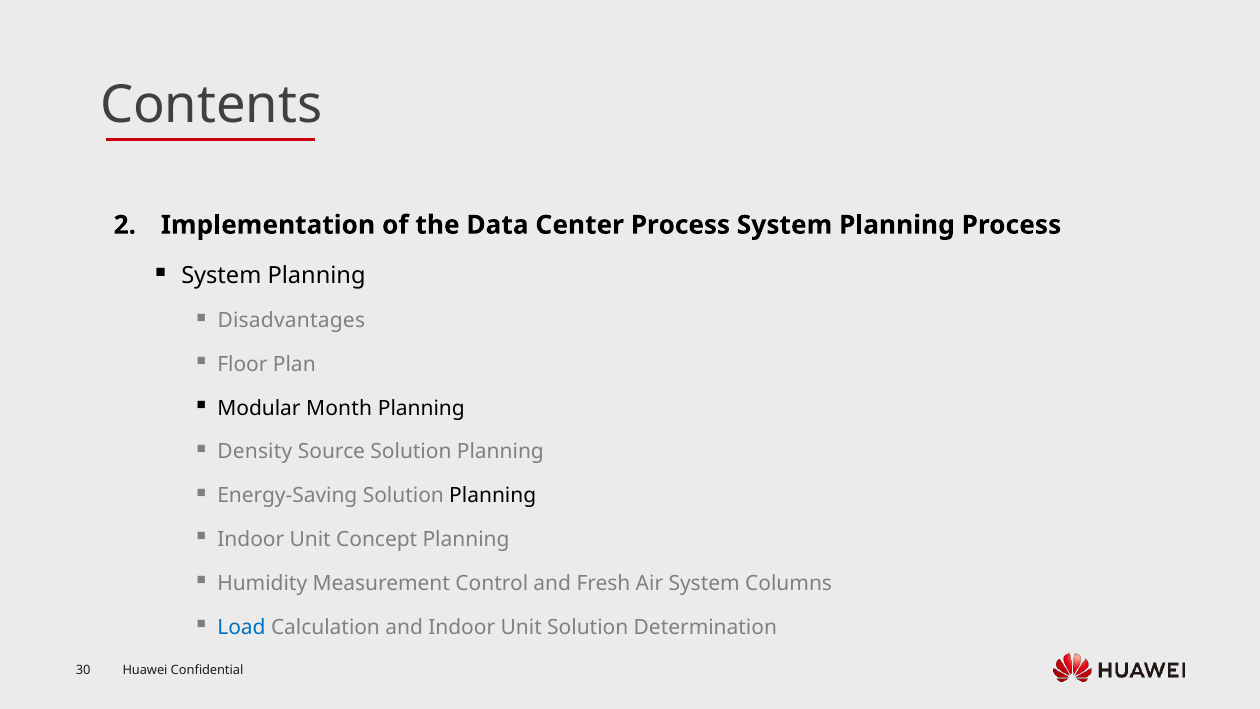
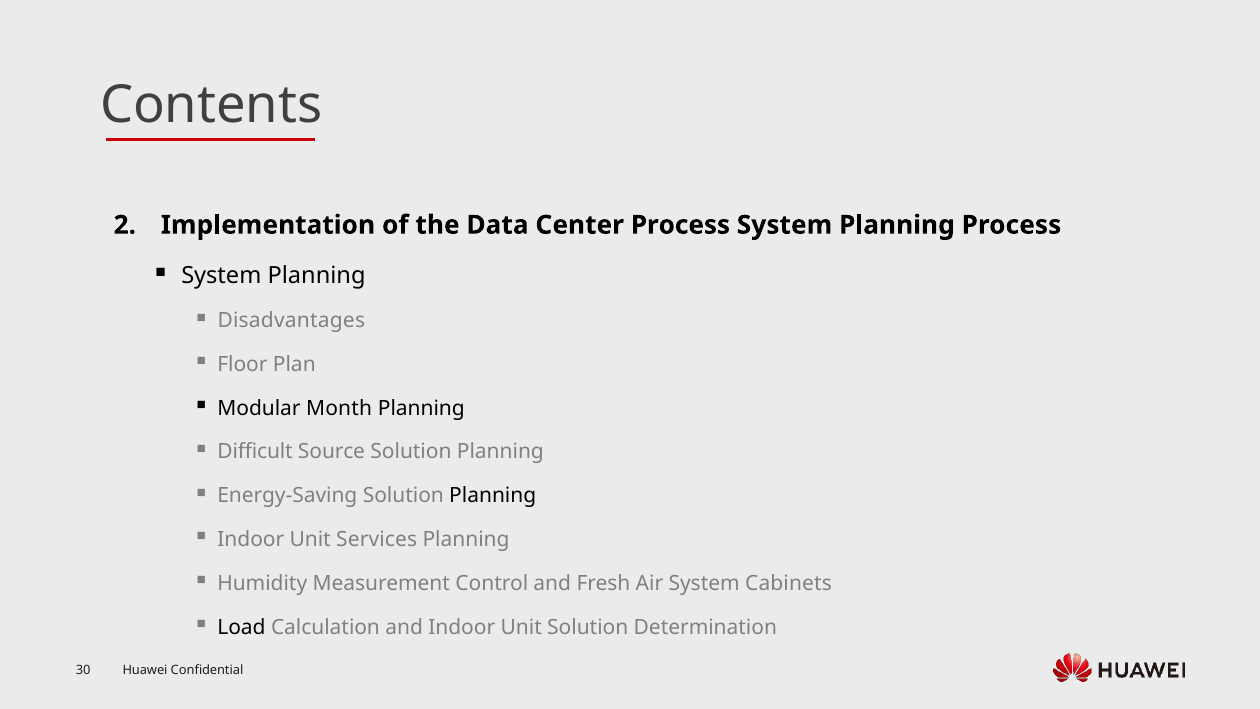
Density: Density -> Difficult
Concept: Concept -> Services
Columns: Columns -> Cabinets
Load colour: blue -> black
